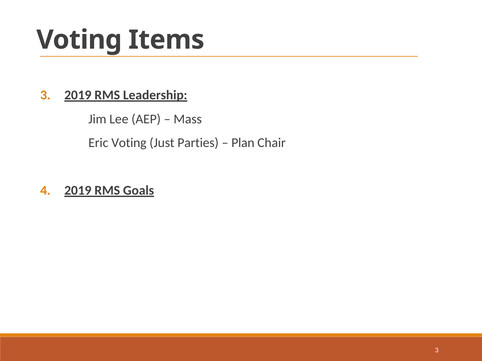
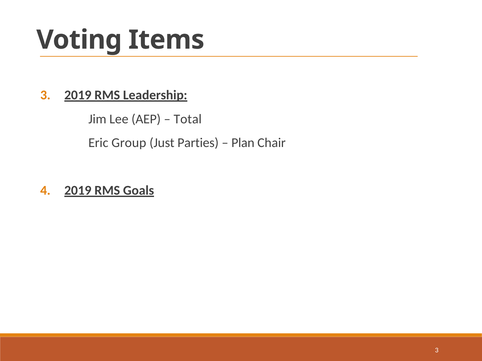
Mass: Mass -> Total
Eric Voting: Voting -> Group
